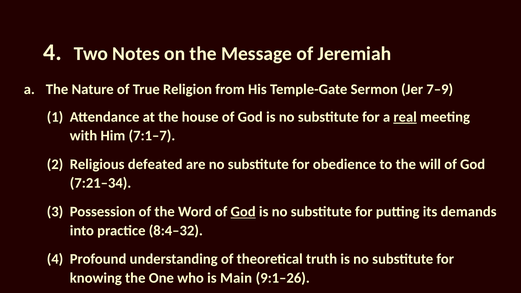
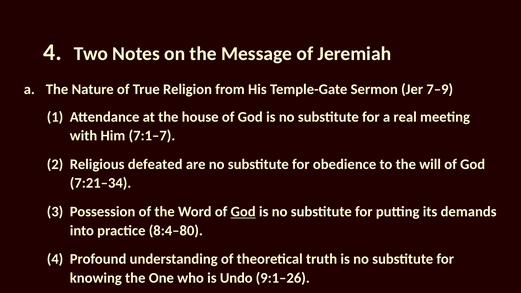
real underline: present -> none
8:4–32: 8:4–32 -> 8:4–80
Main: Main -> Undo
